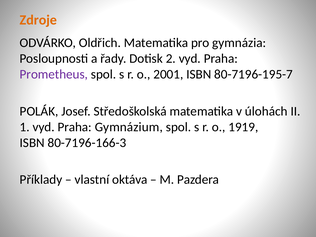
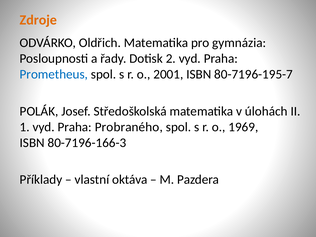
Prometheus colour: purple -> blue
Gymnázium: Gymnázium -> Probraného
1919: 1919 -> 1969
